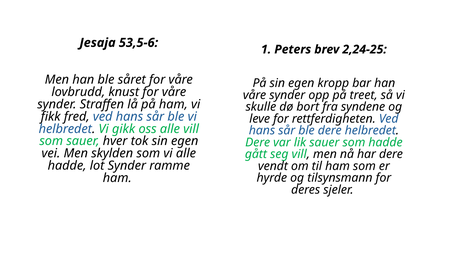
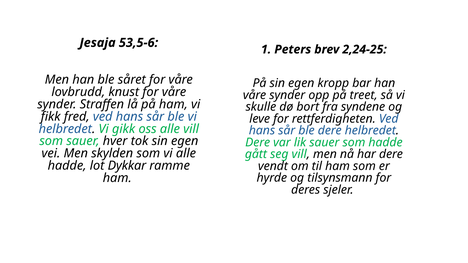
lot Synder: Synder -> Dykkar
